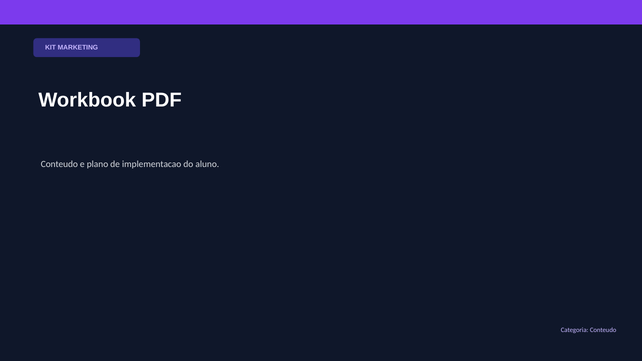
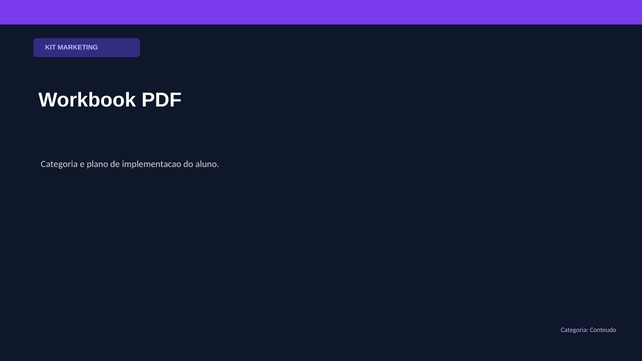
Conteudo at (59, 164): Conteudo -> Categoria
